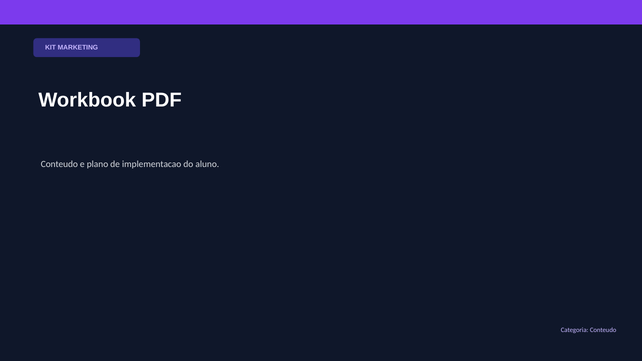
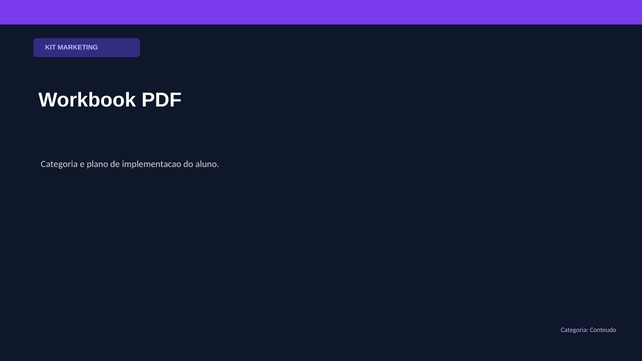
Conteudo at (59, 164): Conteudo -> Categoria
